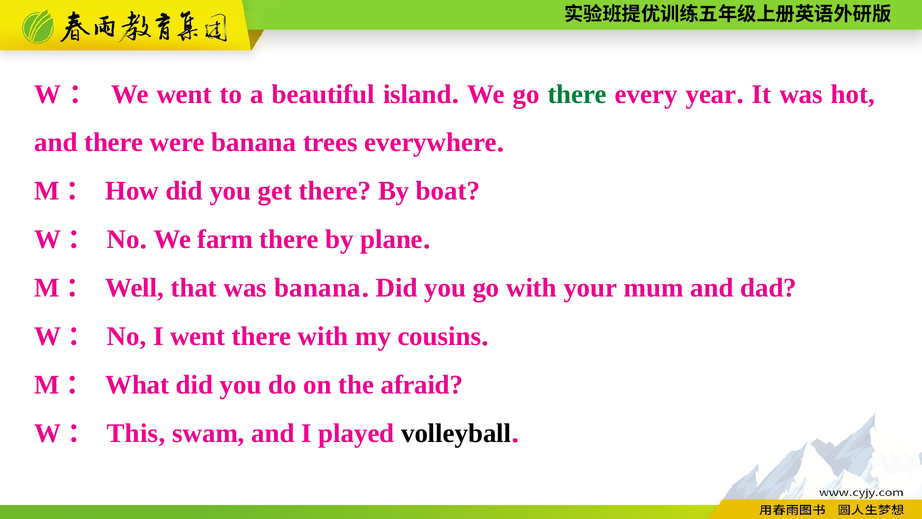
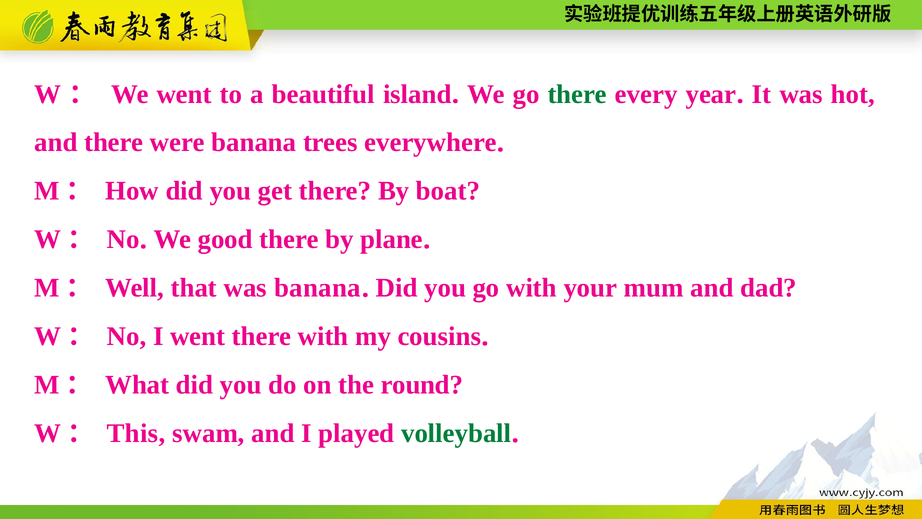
farm: farm -> good
afraid: afraid -> round
volleyball colour: black -> green
